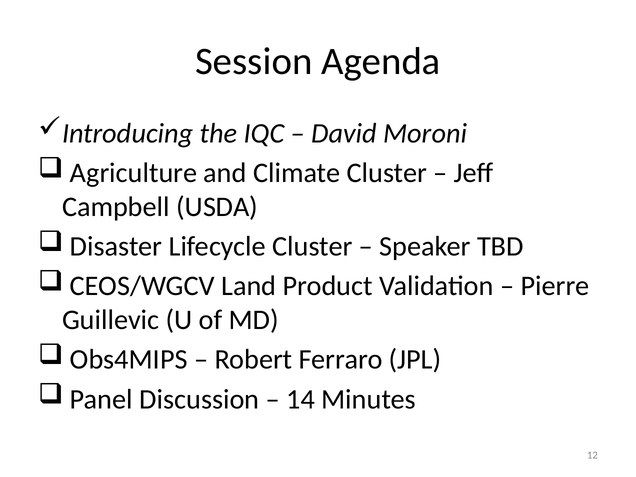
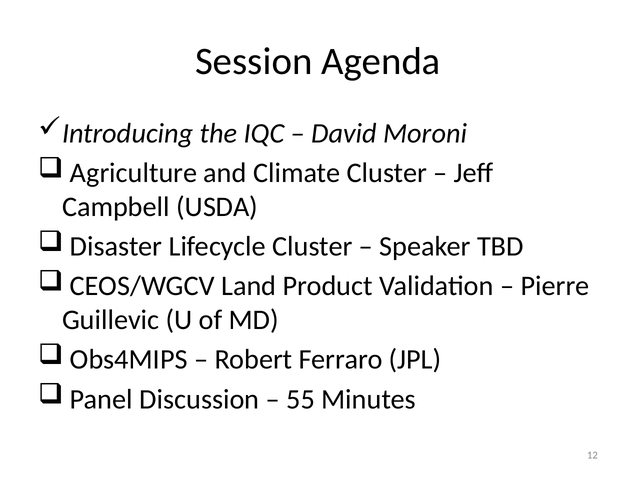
14: 14 -> 55
